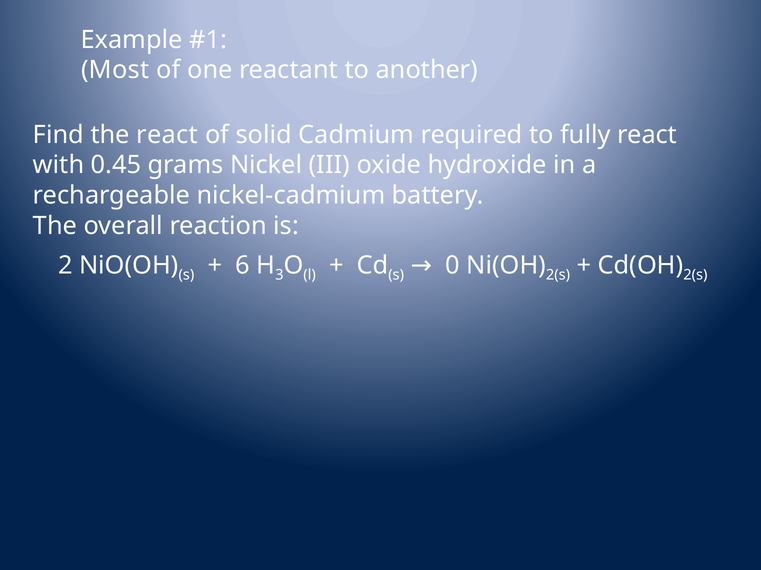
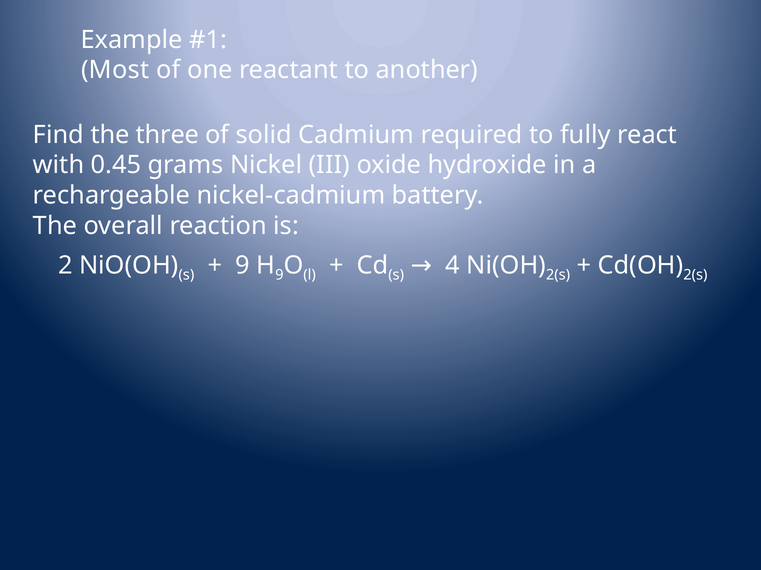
the react: react -> three
6 at (242, 265): 6 -> 9
3 at (279, 275): 3 -> 9
0: 0 -> 4
